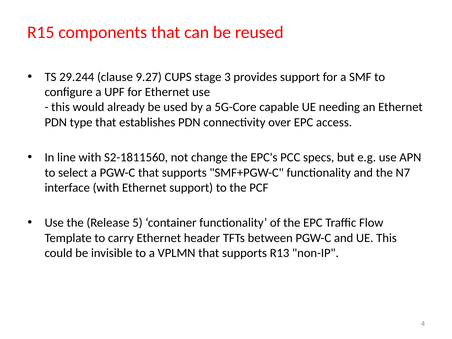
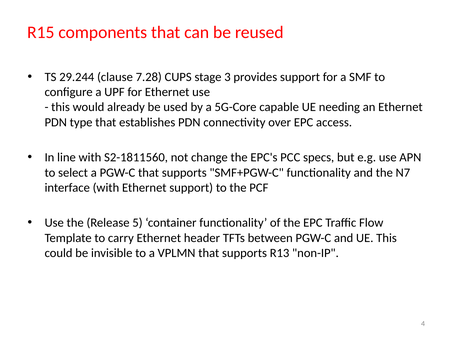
9.27: 9.27 -> 7.28
